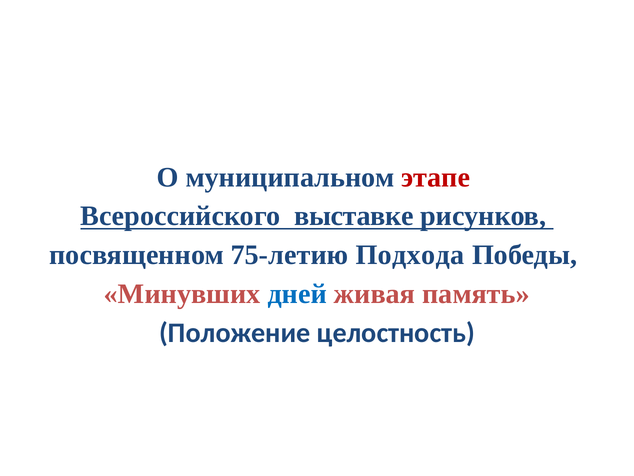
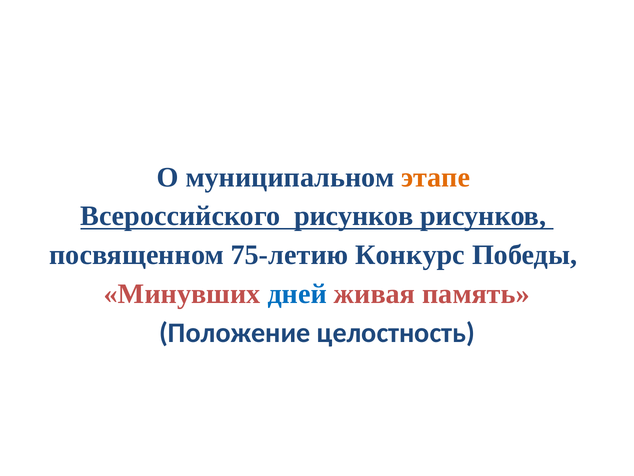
этапе colour: red -> orange
Всероссийского выставке: выставке -> рисунков
Подхода: Подхода -> Конкурс
